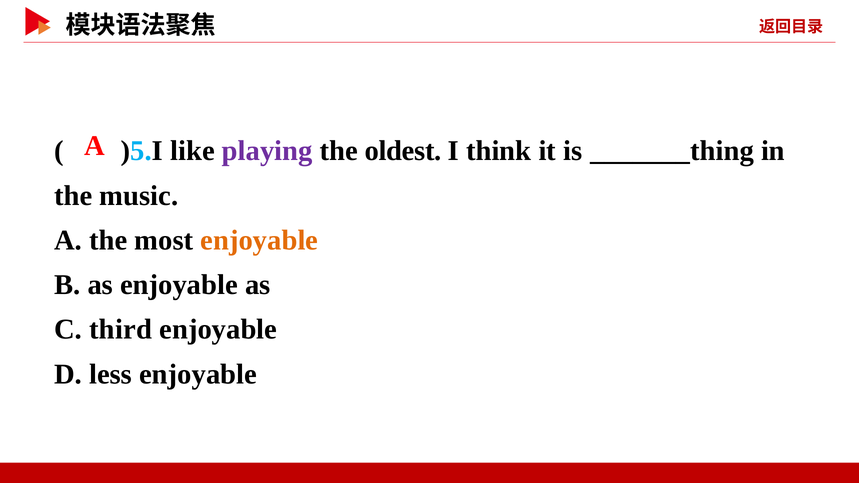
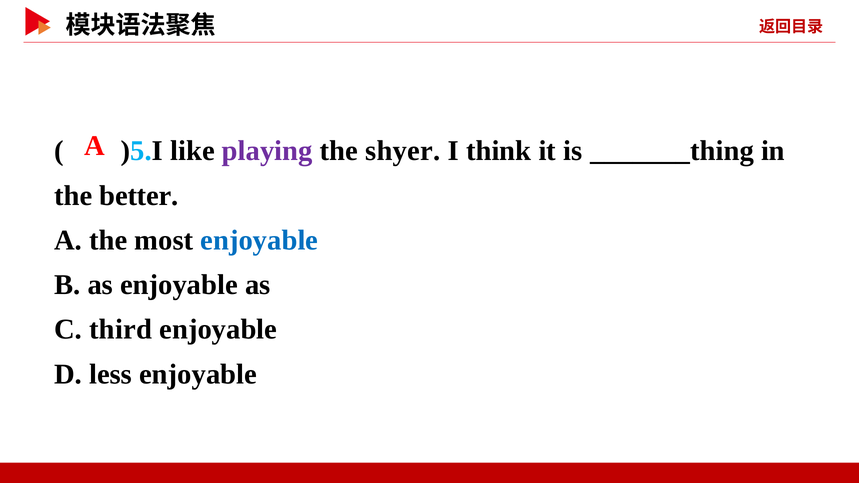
oldest: oldest -> shyer
music: music -> better
enjoyable at (259, 240) colour: orange -> blue
